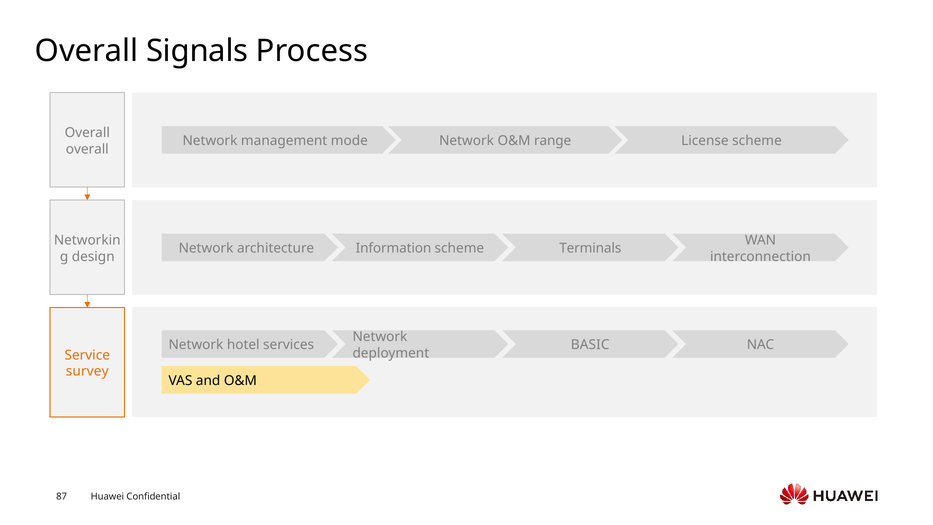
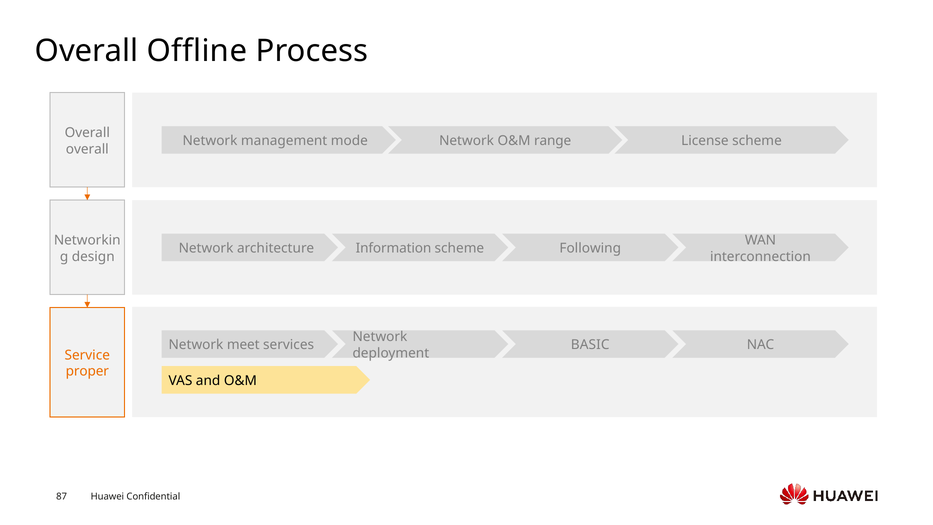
Signals: Signals -> Offline
Terminals: Terminals -> Following
hotel: hotel -> meet
survey: survey -> proper
